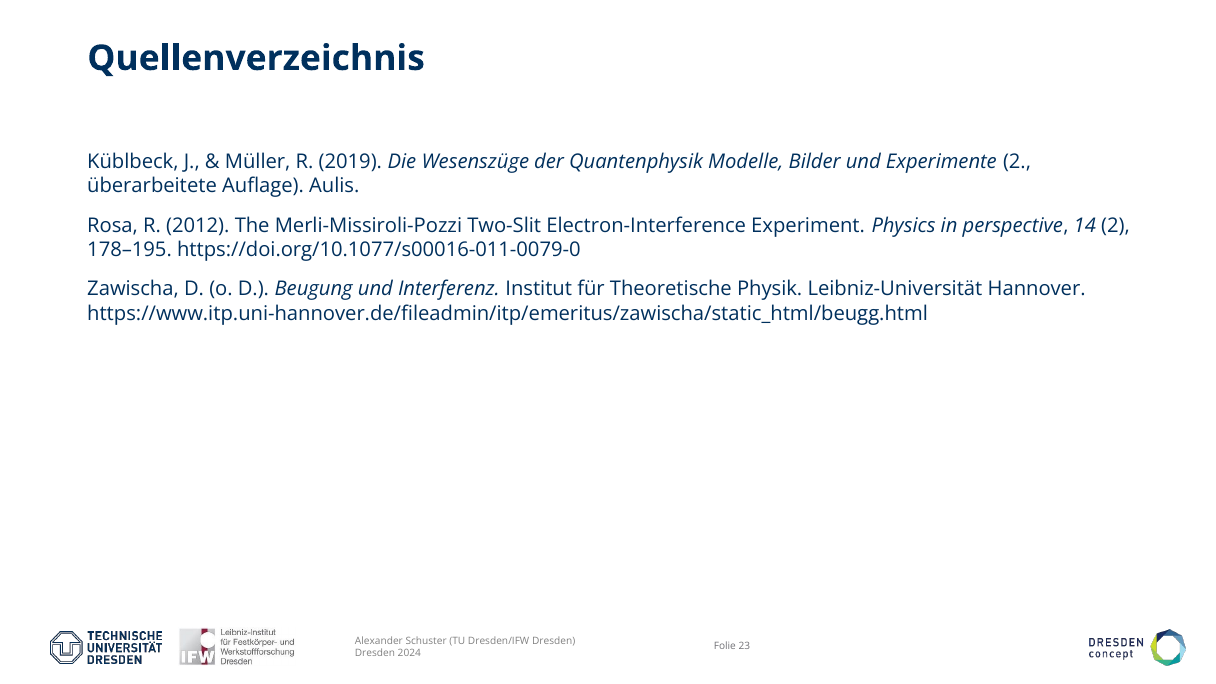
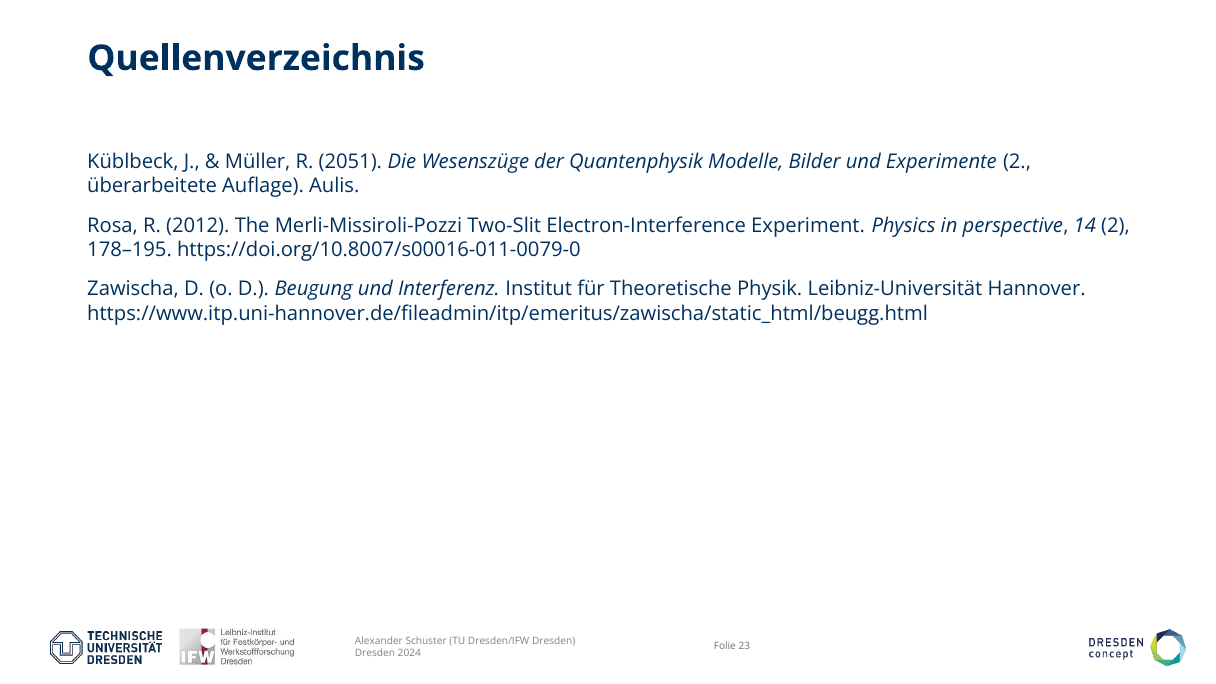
2019: 2019 -> 2051
https://doi.org/10.1077/s00016-011-0079-0: https://doi.org/10.1077/s00016-011-0079-0 -> https://doi.org/10.8007/s00016-011-0079-0
